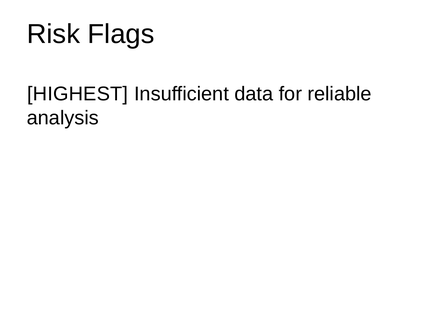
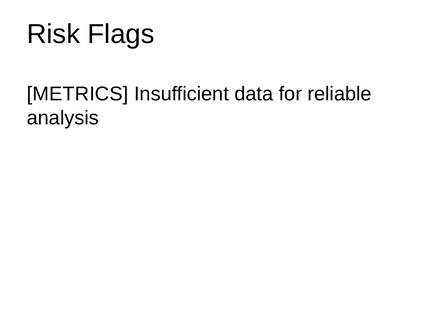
HIGHEST: HIGHEST -> METRICS
